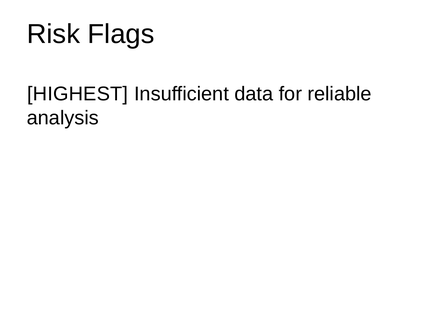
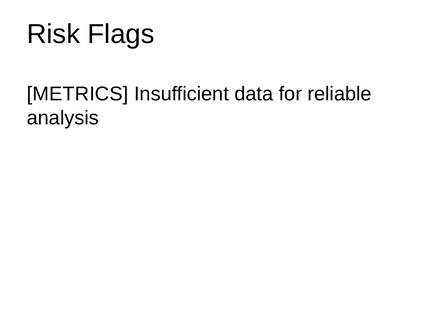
HIGHEST: HIGHEST -> METRICS
